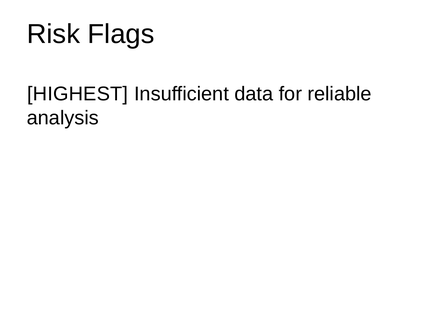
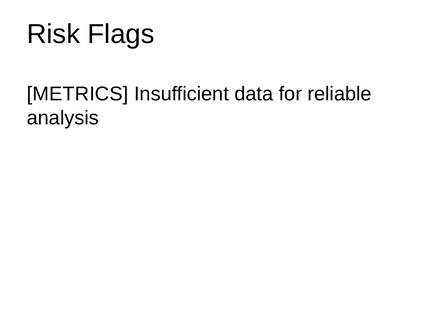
HIGHEST: HIGHEST -> METRICS
